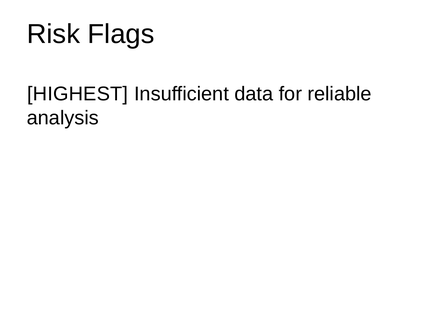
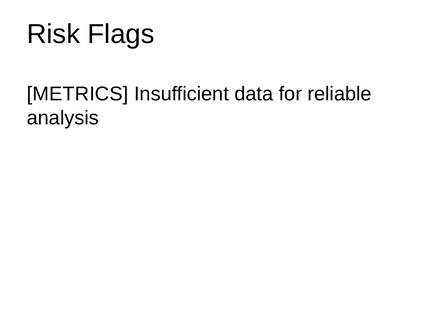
HIGHEST: HIGHEST -> METRICS
